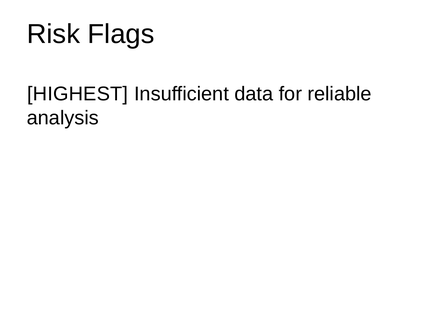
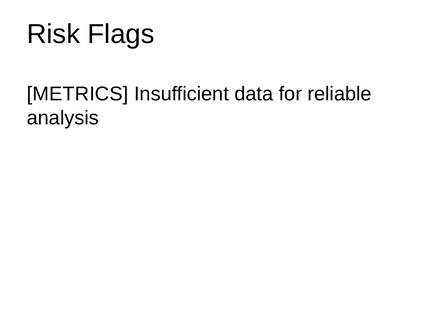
HIGHEST: HIGHEST -> METRICS
